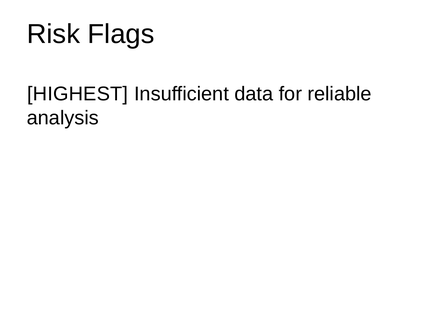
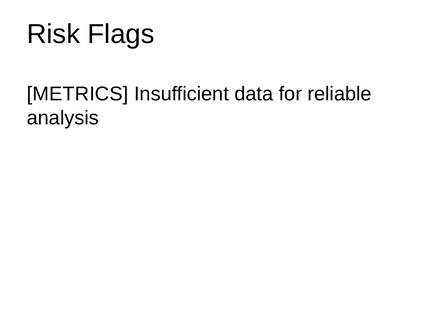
HIGHEST: HIGHEST -> METRICS
